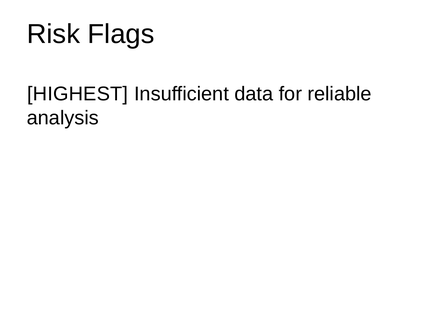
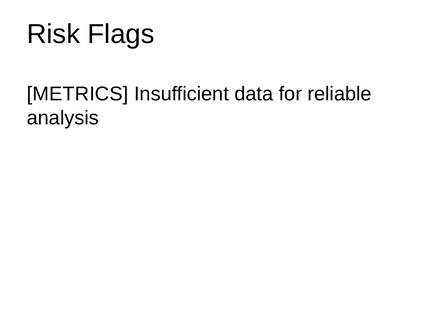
HIGHEST: HIGHEST -> METRICS
